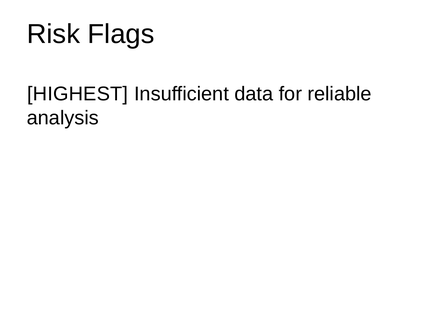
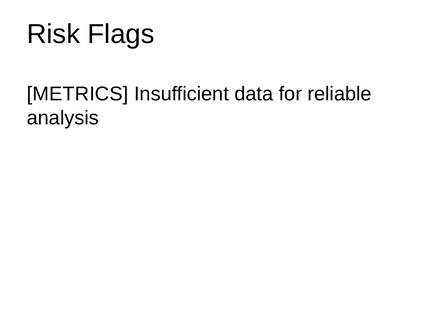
HIGHEST: HIGHEST -> METRICS
